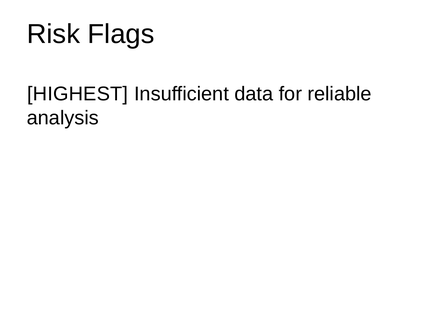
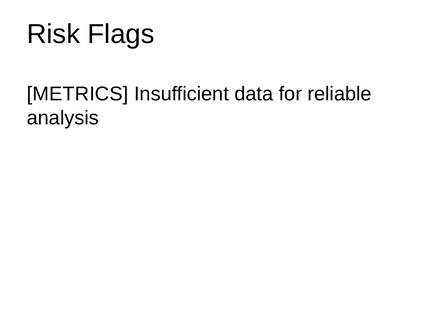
HIGHEST: HIGHEST -> METRICS
